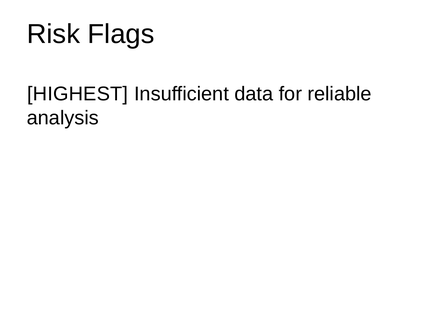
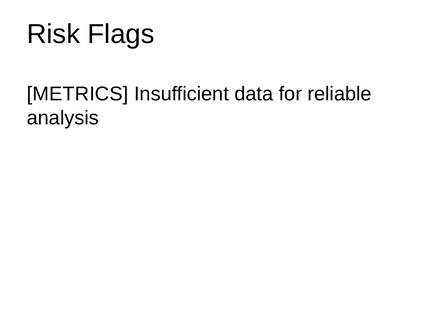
HIGHEST: HIGHEST -> METRICS
